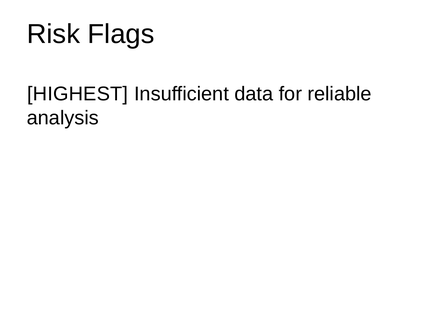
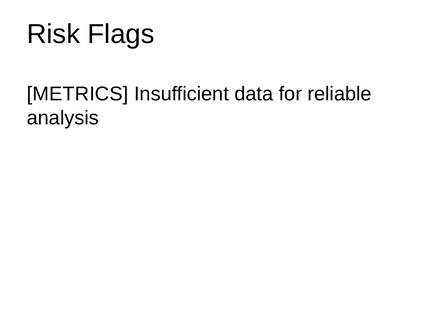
HIGHEST: HIGHEST -> METRICS
